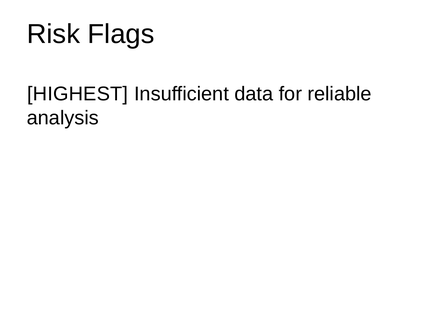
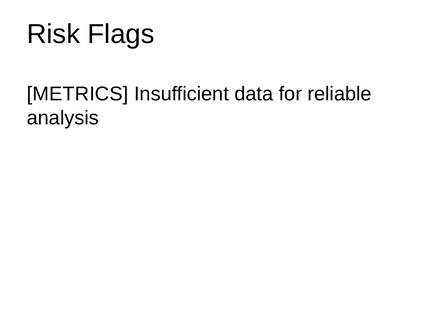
HIGHEST: HIGHEST -> METRICS
